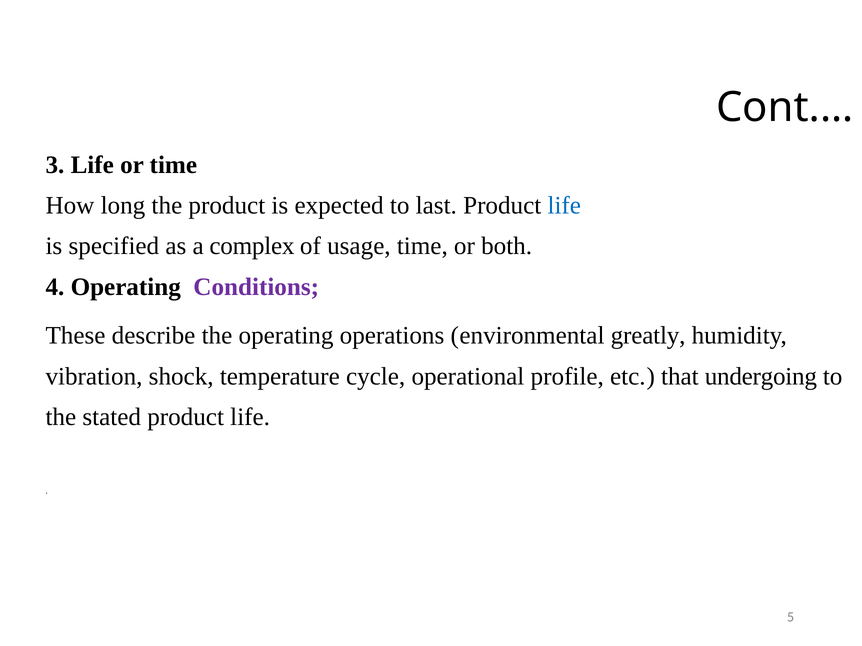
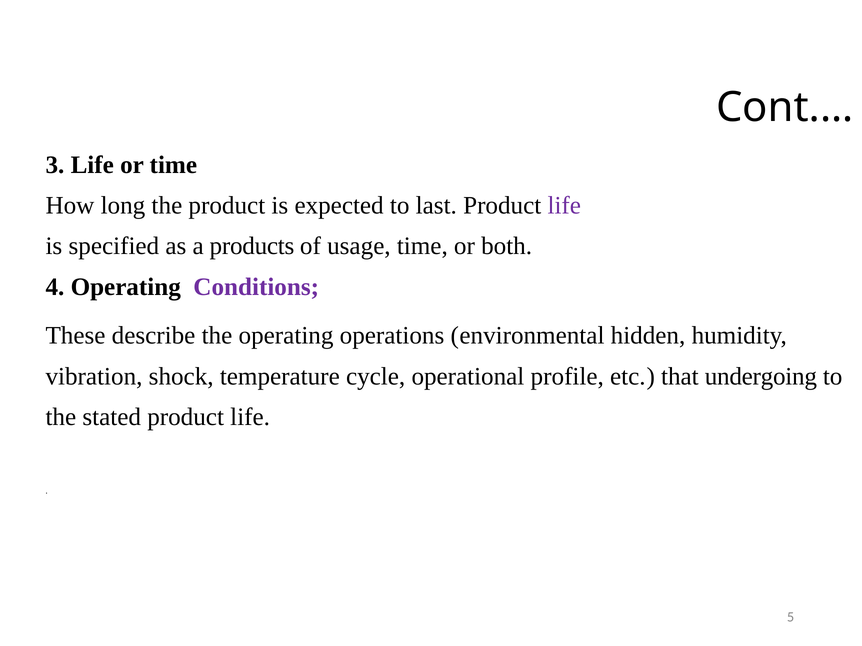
life at (564, 206) colour: blue -> purple
complex: complex -> products
greatly: greatly -> hidden
